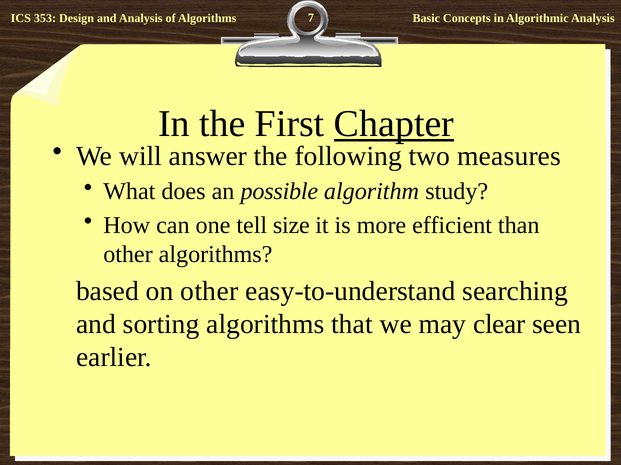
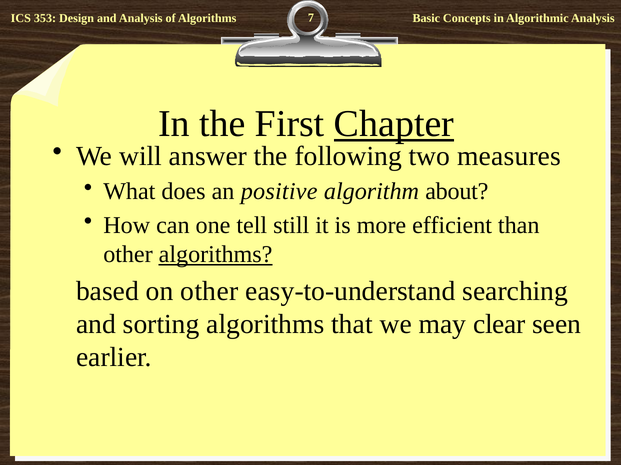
possible: possible -> positive
study: study -> about
size: size -> still
algorithms at (216, 255) underline: none -> present
